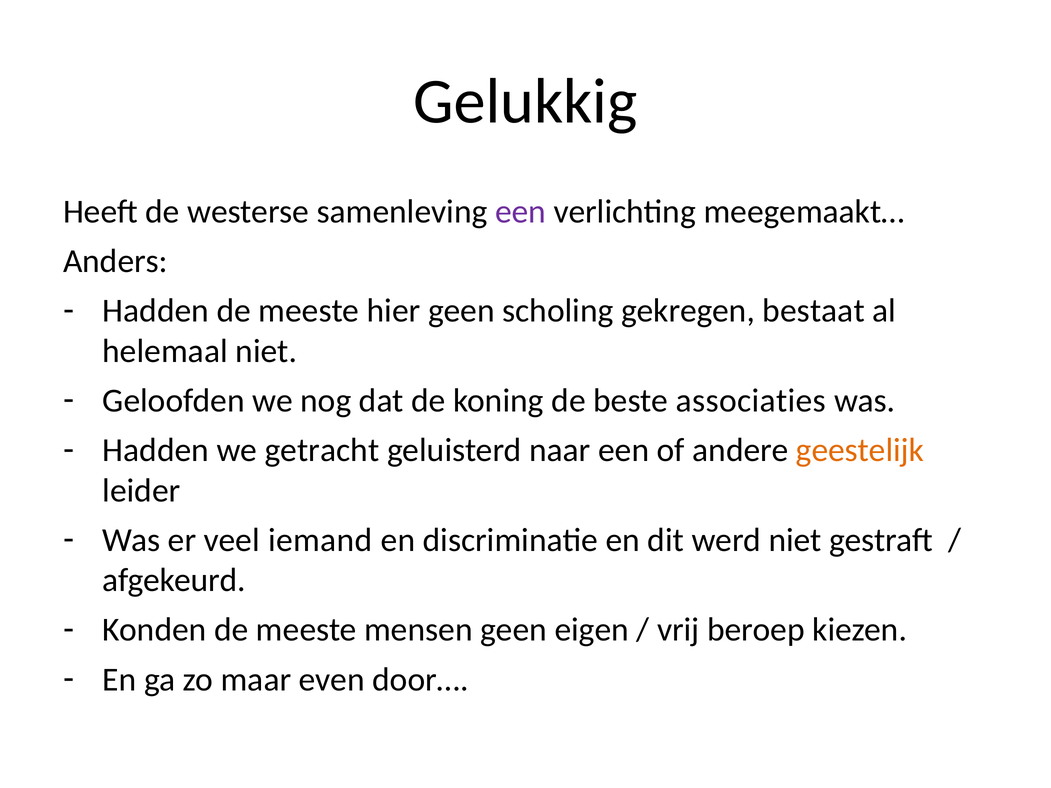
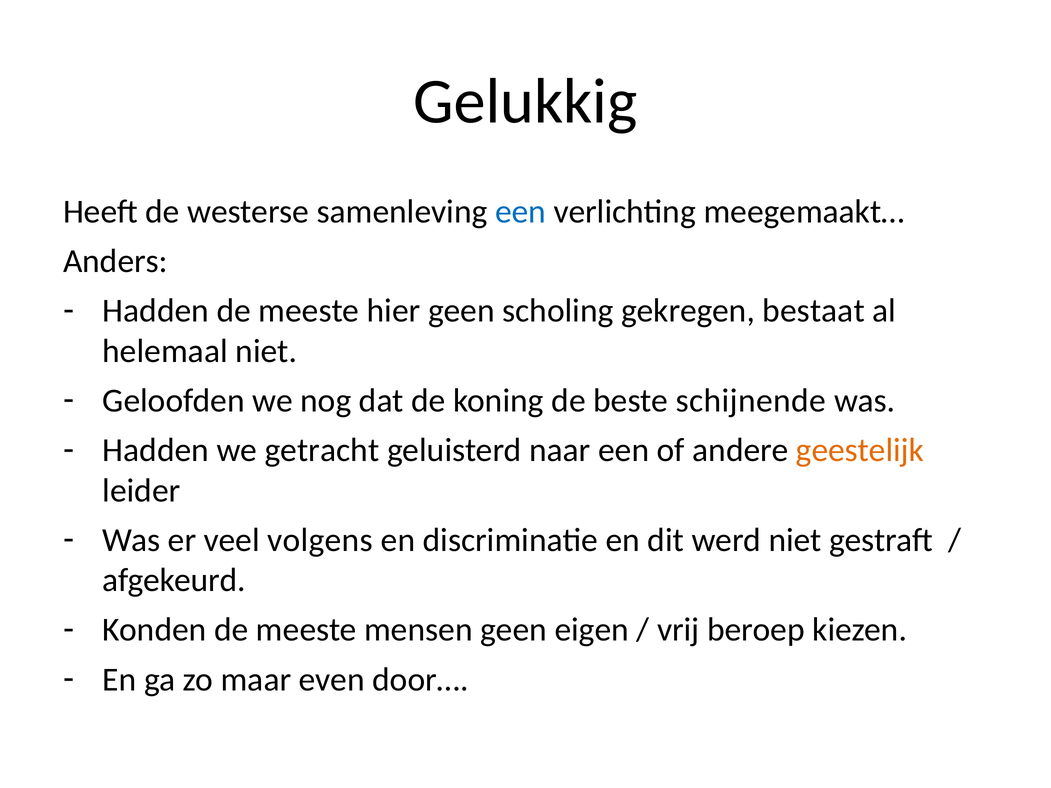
een at (521, 212) colour: purple -> blue
associaties: associaties -> schijnende
iemand: iemand -> volgens
